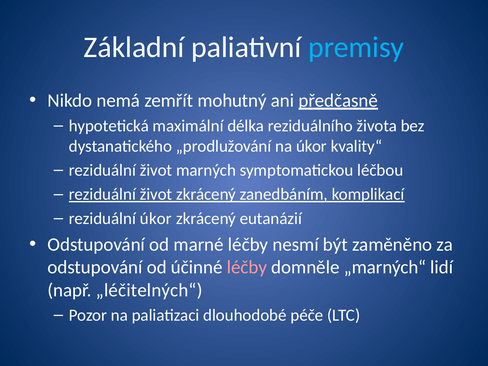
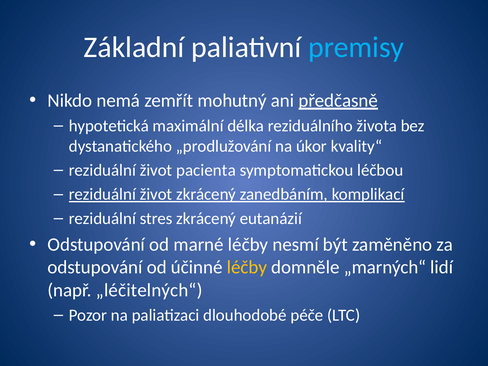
marných: marných -> pacienta
reziduální úkor: úkor -> stres
léčby at (247, 267) colour: pink -> yellow
